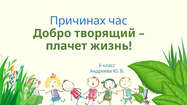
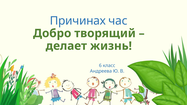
плачет: плачет -> делает
